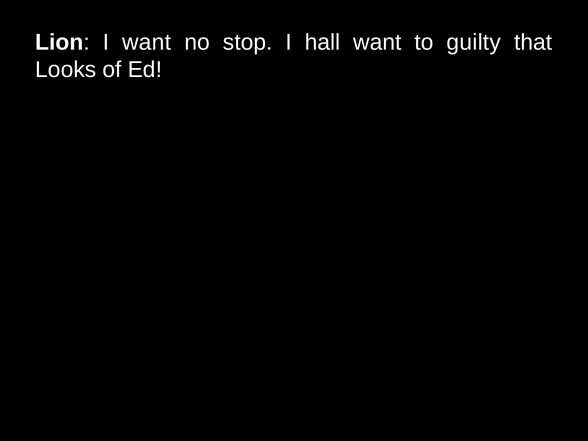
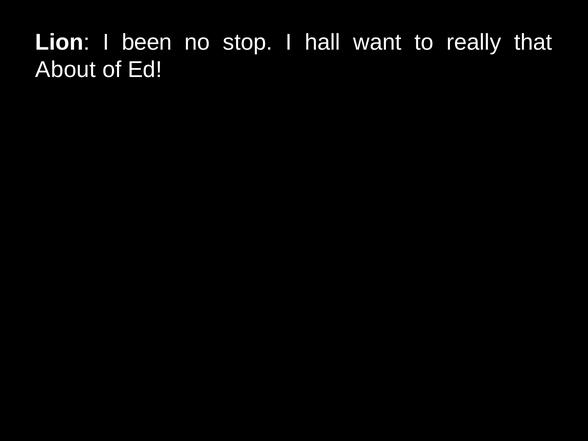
I want: want -> been
guilty: guilty -> really
Looks: Looks -> About
